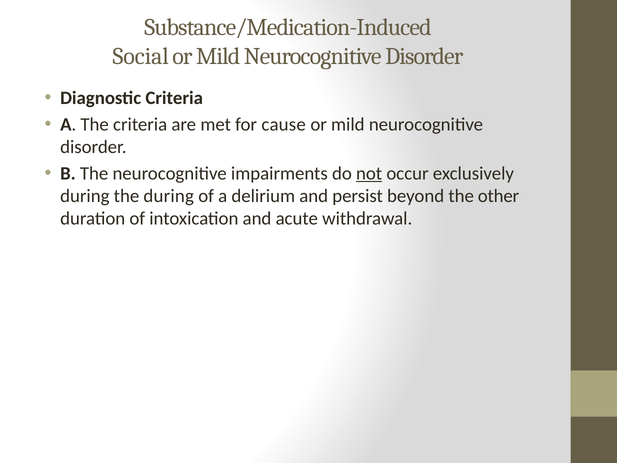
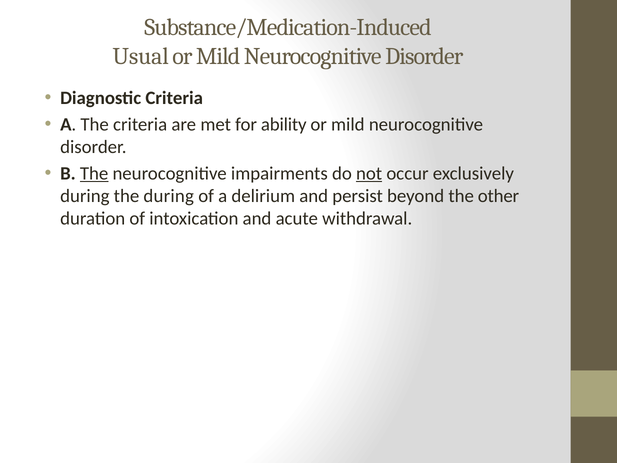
Social: Social -> Usual
cause: cause -> ability
The at (94, 173) underline: none -> present
